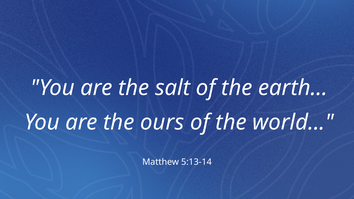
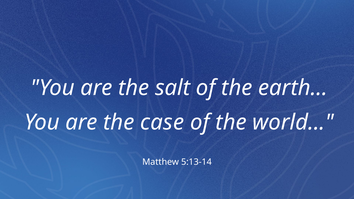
ours: ours -> case
